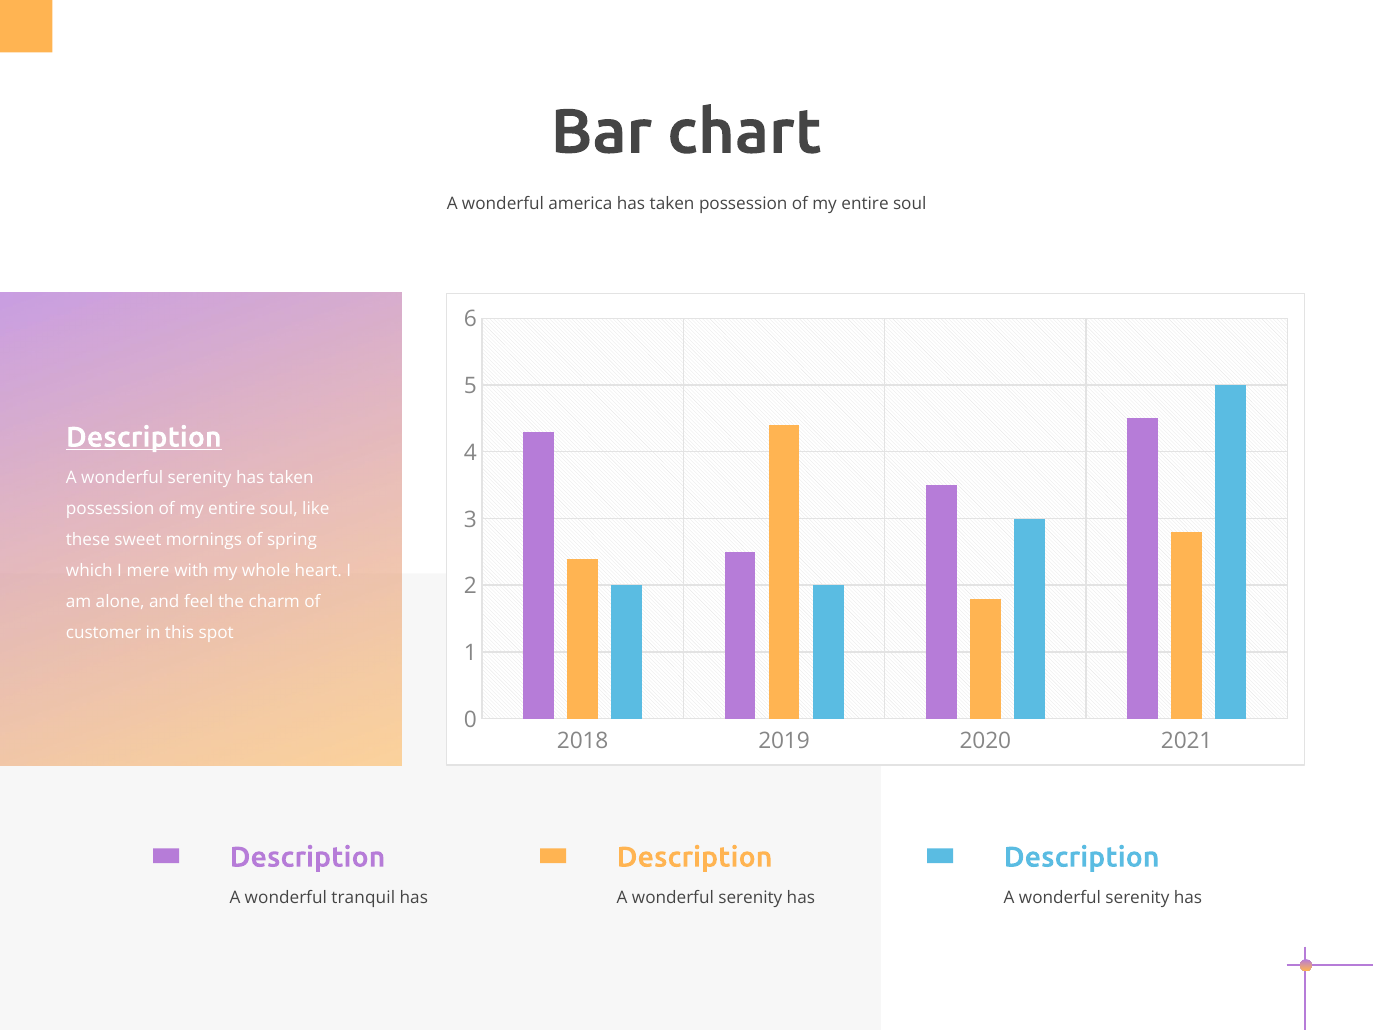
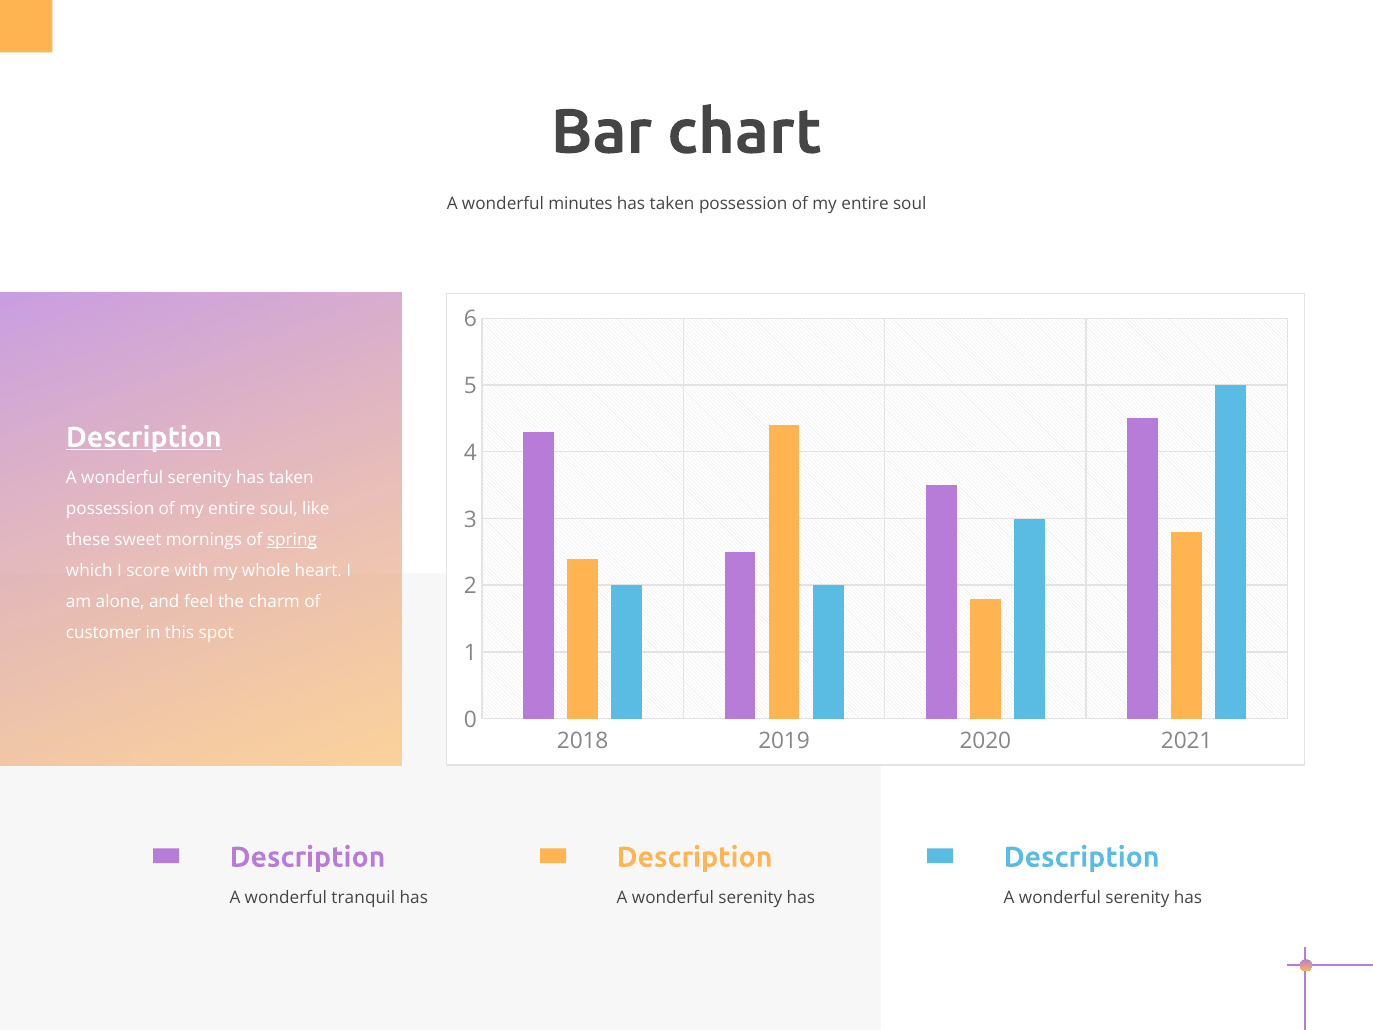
america: america -> minutes
spring underline: none -> present
mere: mere -> score
